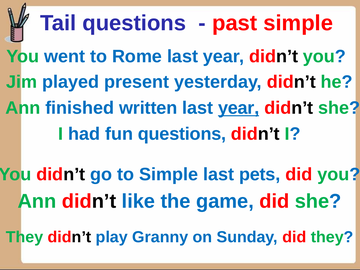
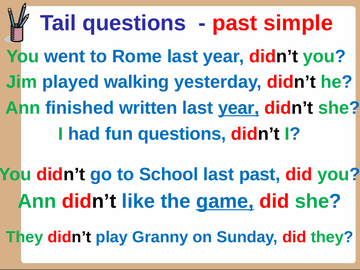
present: present -> walking
to Simple: Simple -> School
last pets: pets -> past
game underline: none -> present
